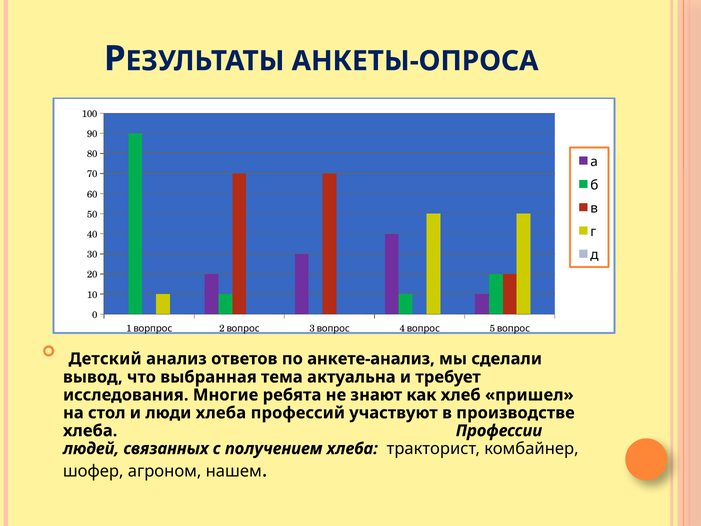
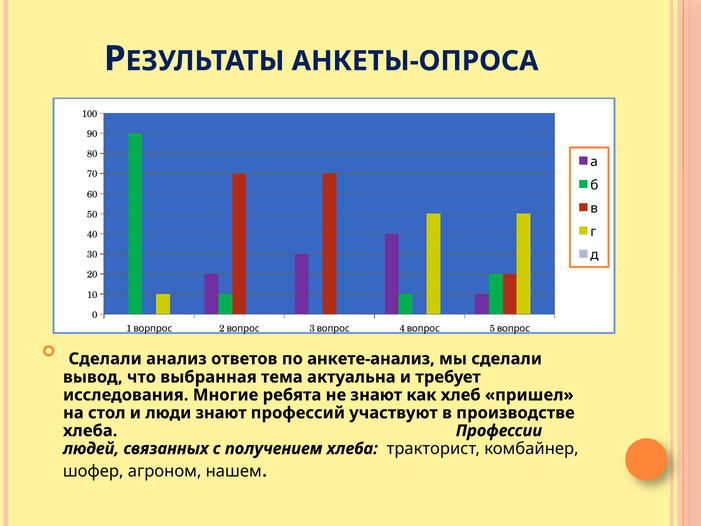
Детский at (105, 359): Детский -> Сделали
люди хлеба: хлеба -> знают
